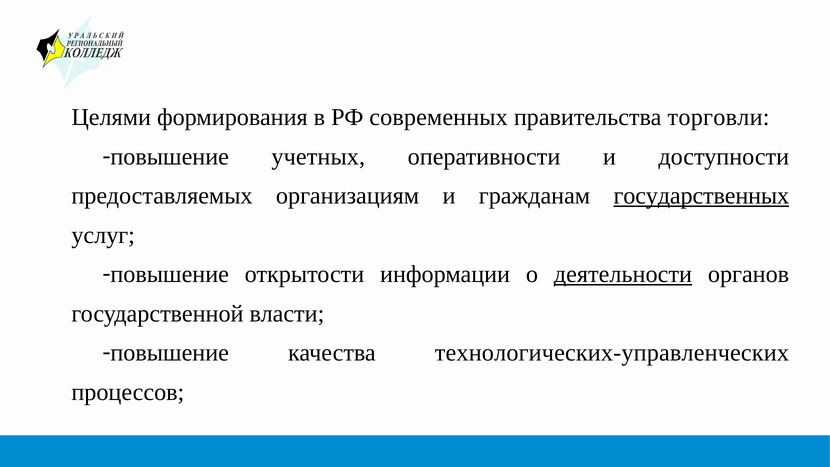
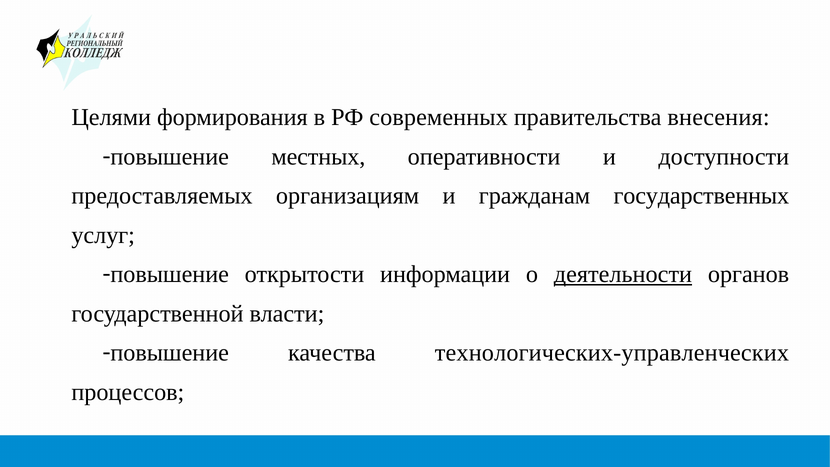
торговли: торговли -> внесения
учетных: учетных -> местных
государственных underline: present -> none
